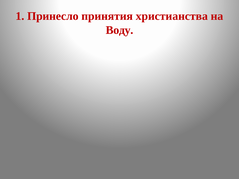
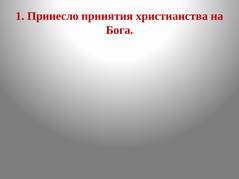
Воду: Воду -> Бога
